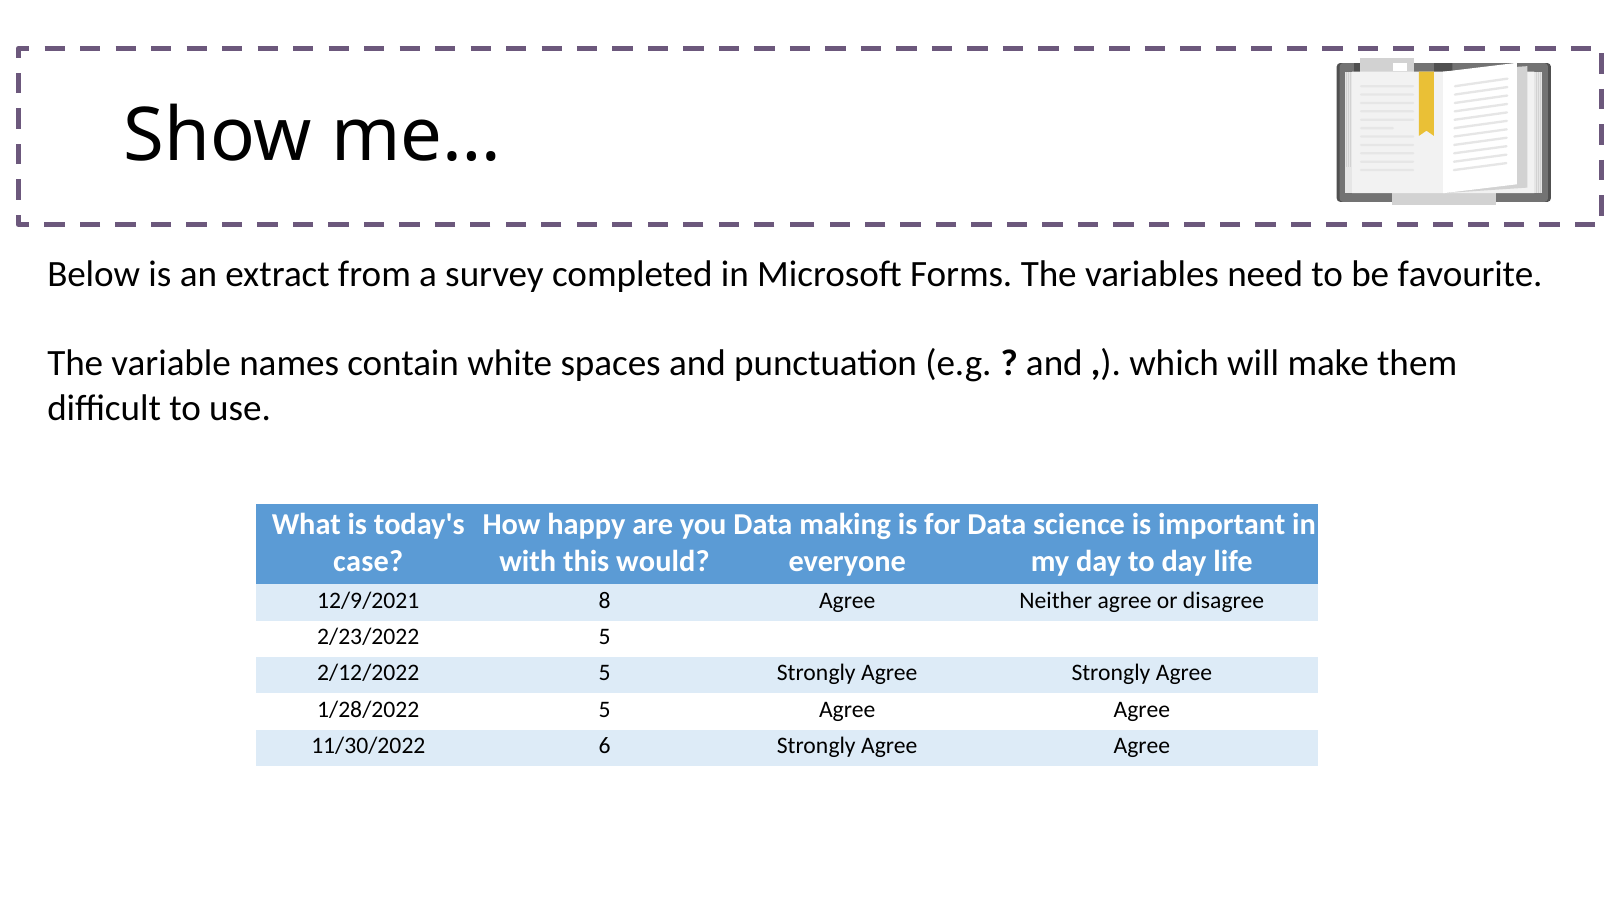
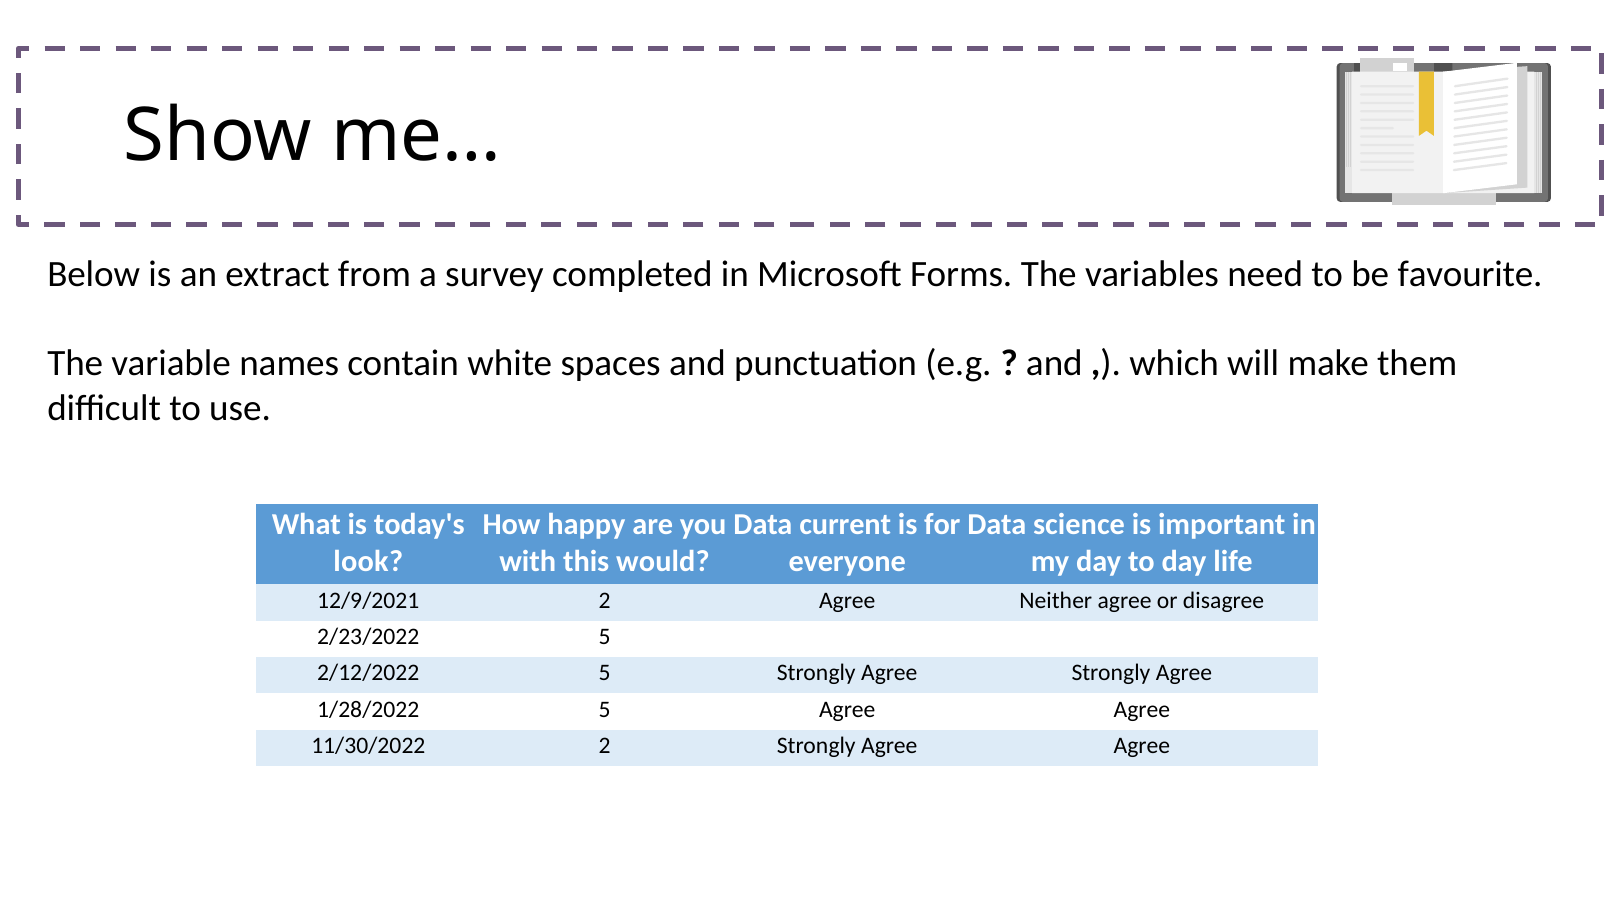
making: making -> current
case: case -> look
12/9/2021 8: 8 -> 2
11/30/2022 6: 6 -> 2
